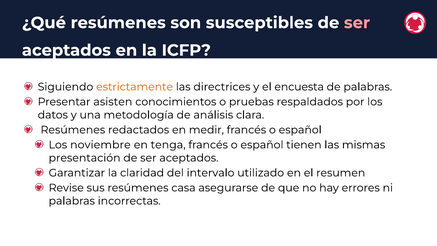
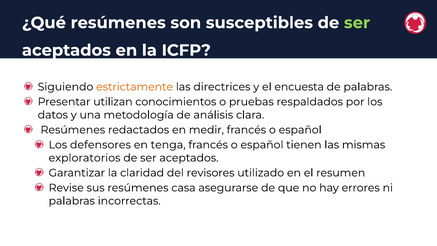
ser at (357, 23) colour: pink -> light green
asisten: asisten -> utilizan
noviembre: noviembre -> defensores
presentación: presentación -> exploratorios
intervalo: intervalo -> revisores
